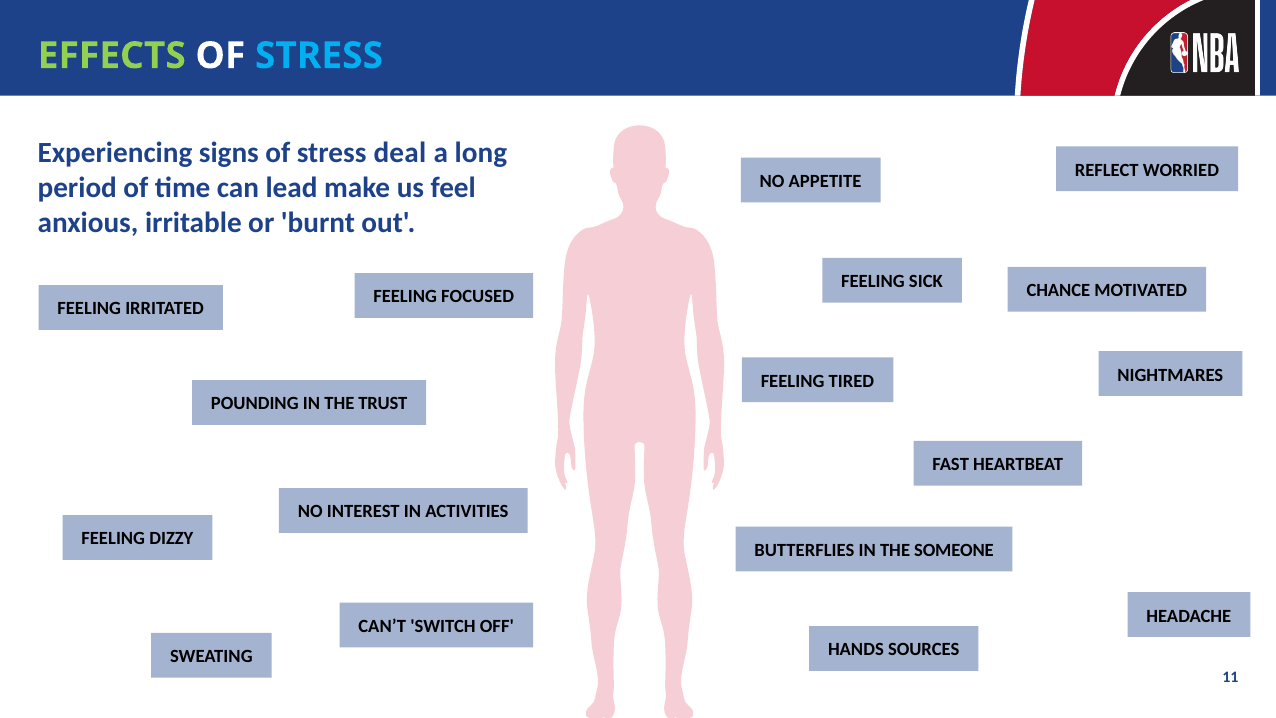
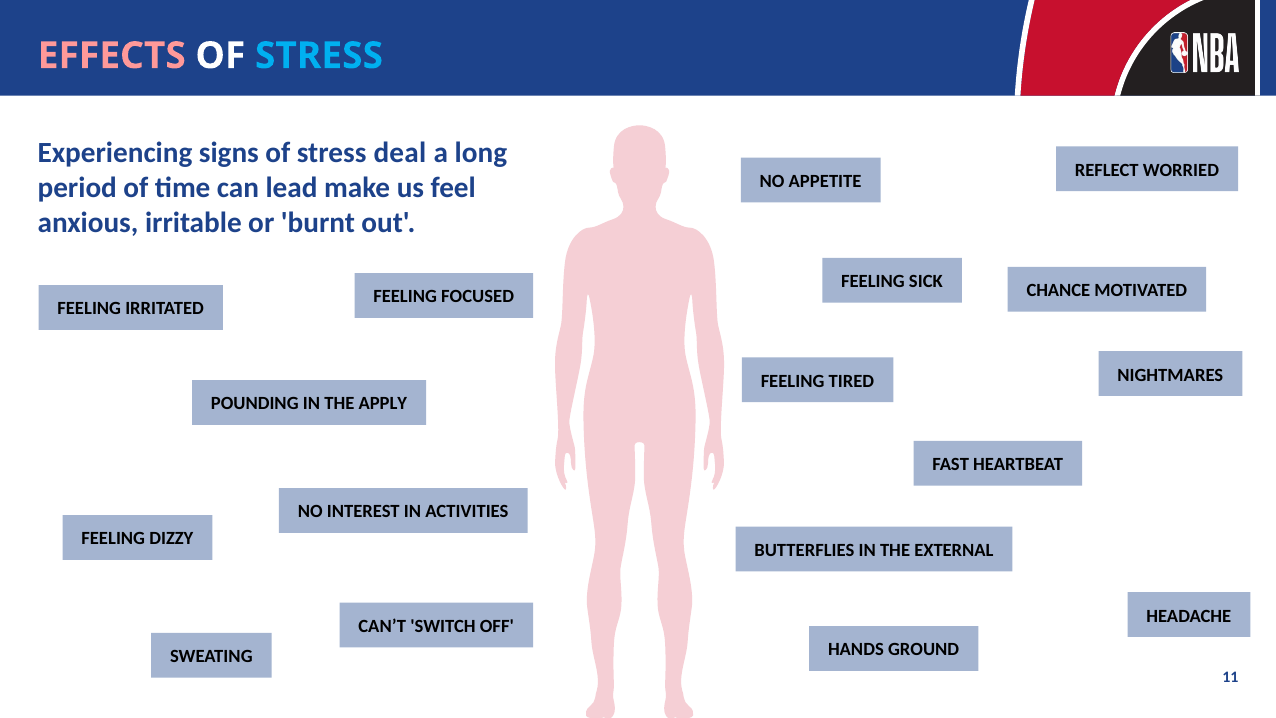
EFFECTS colour: light green -> pink
TRUST: TRUST -> APPLY
SOMEONE: SOMEONE -> EXTERNAL
SOURCES: SOURCES -> GROUND
